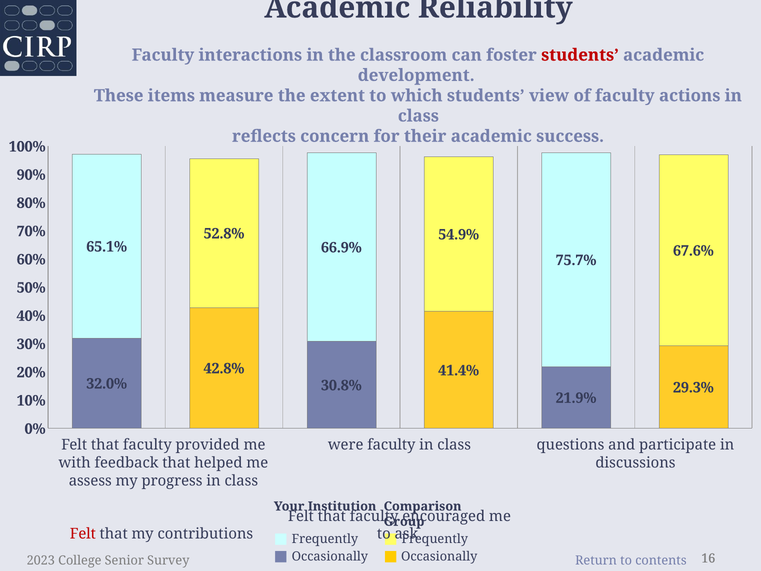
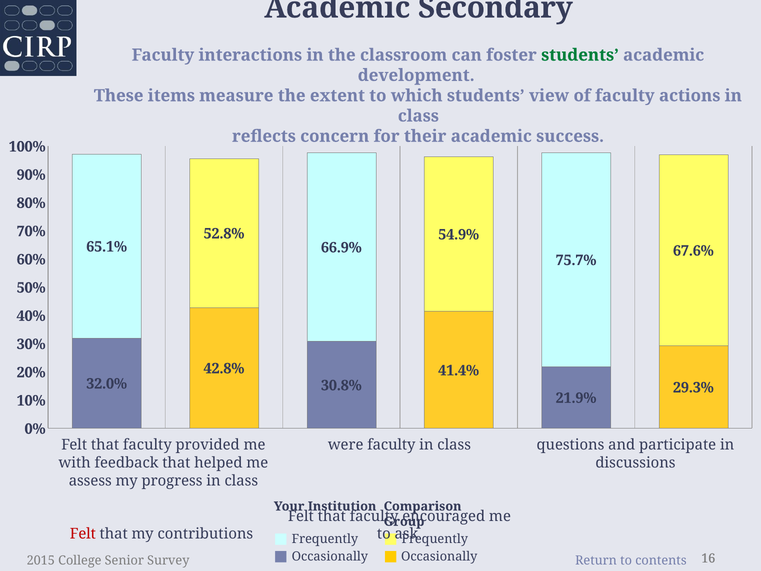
Reliability: Reliability -> Secondary
students at (580, 55) colour: red -> green
2023: 2023 -> 2015
